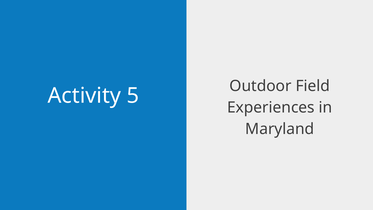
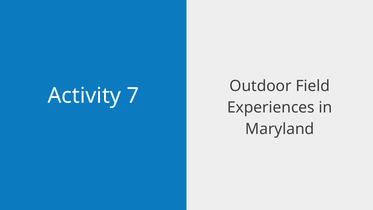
5: 5 -> 7
